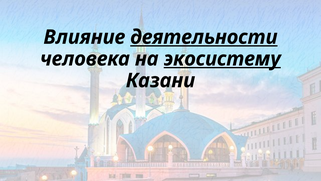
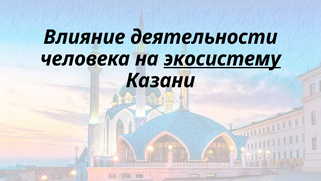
деятельности underline: present -> none
